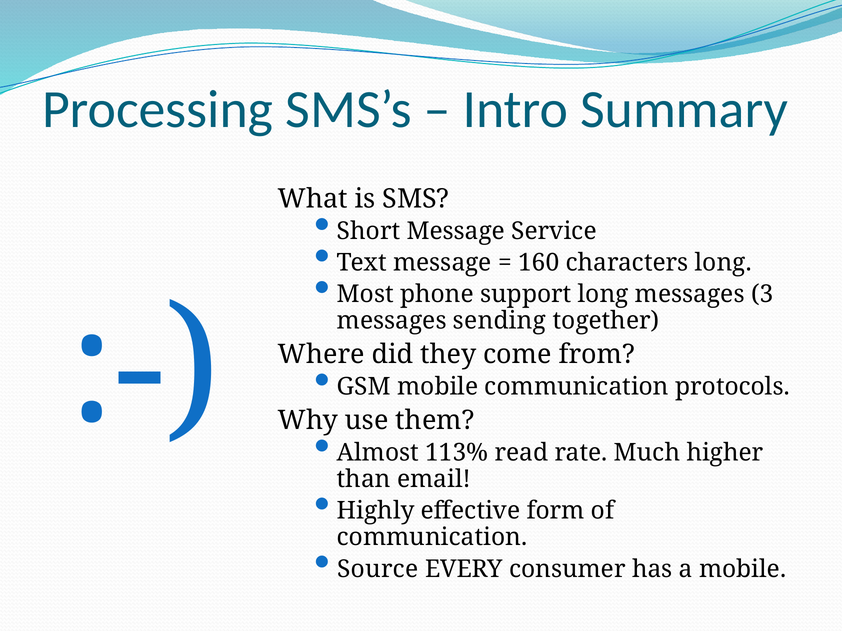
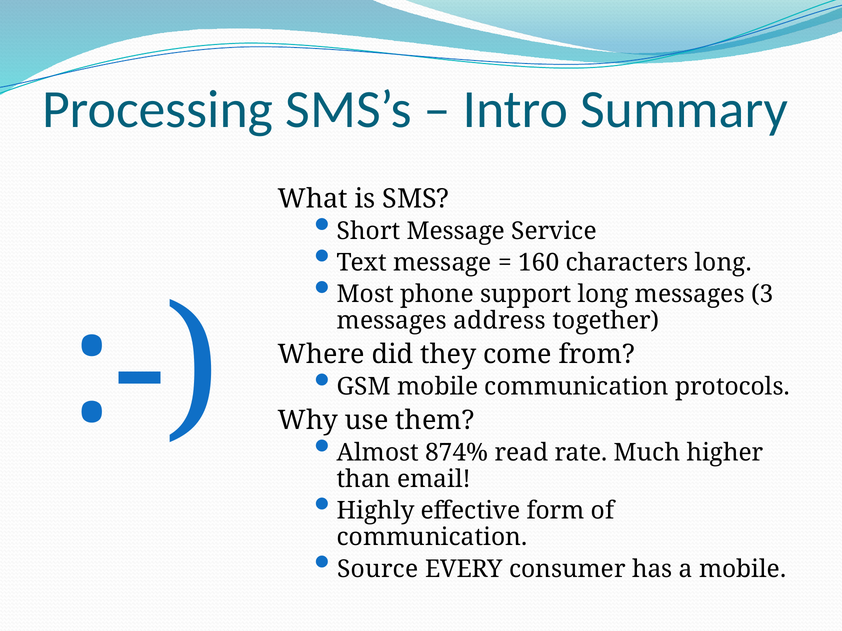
sending: sending -> address
113%: 113% -> 874%
